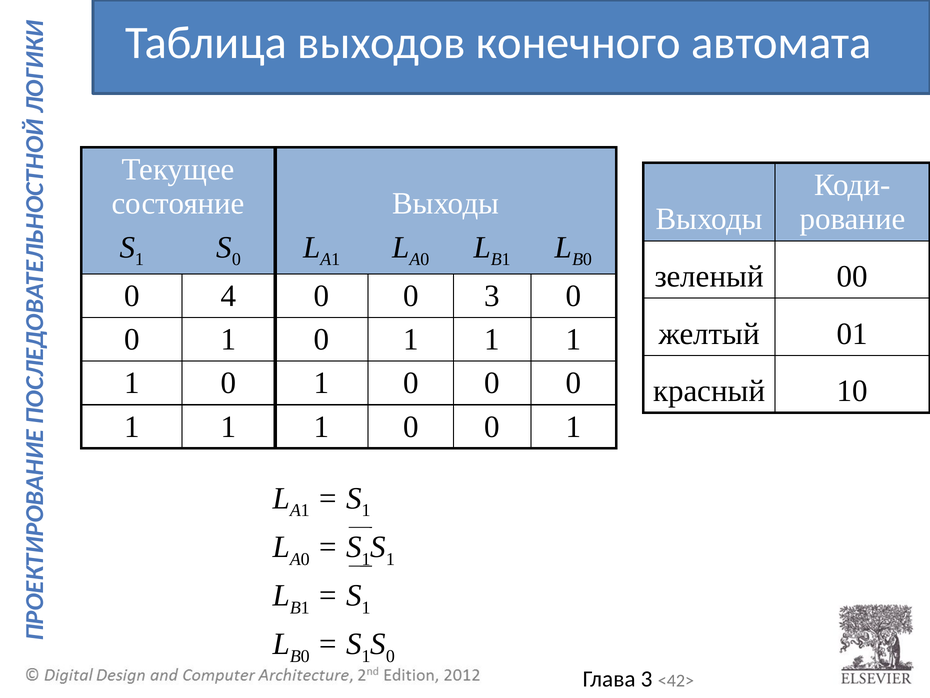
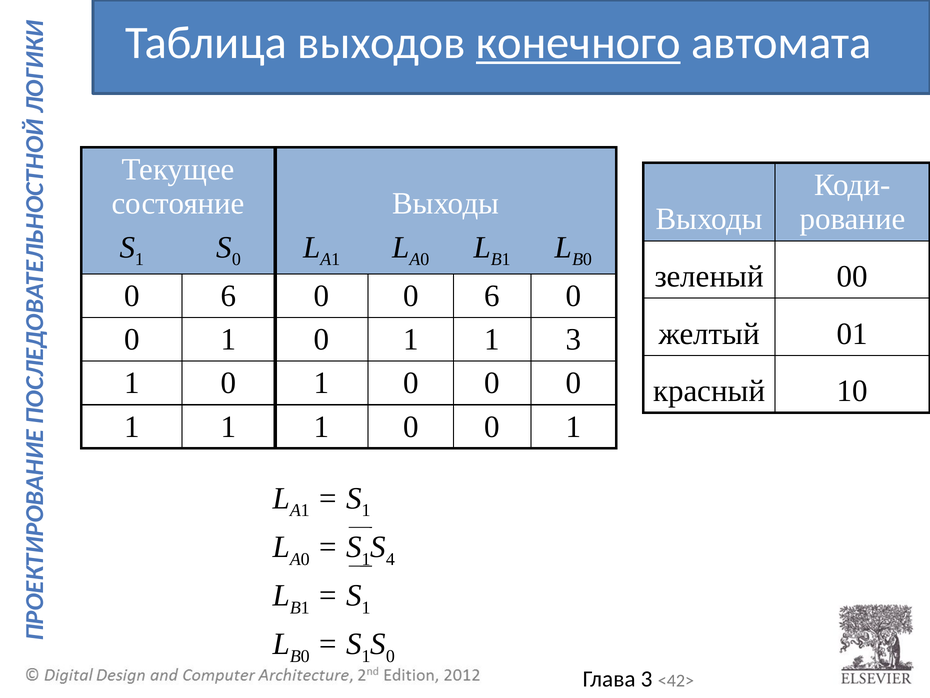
конечного underline: none -> present
4 at (229, 296): 4 -> 6
0 0 3: 3 -> 6
1 at (573, 339): 1 -> 3
1 at (390, 559): 1 -> 4
